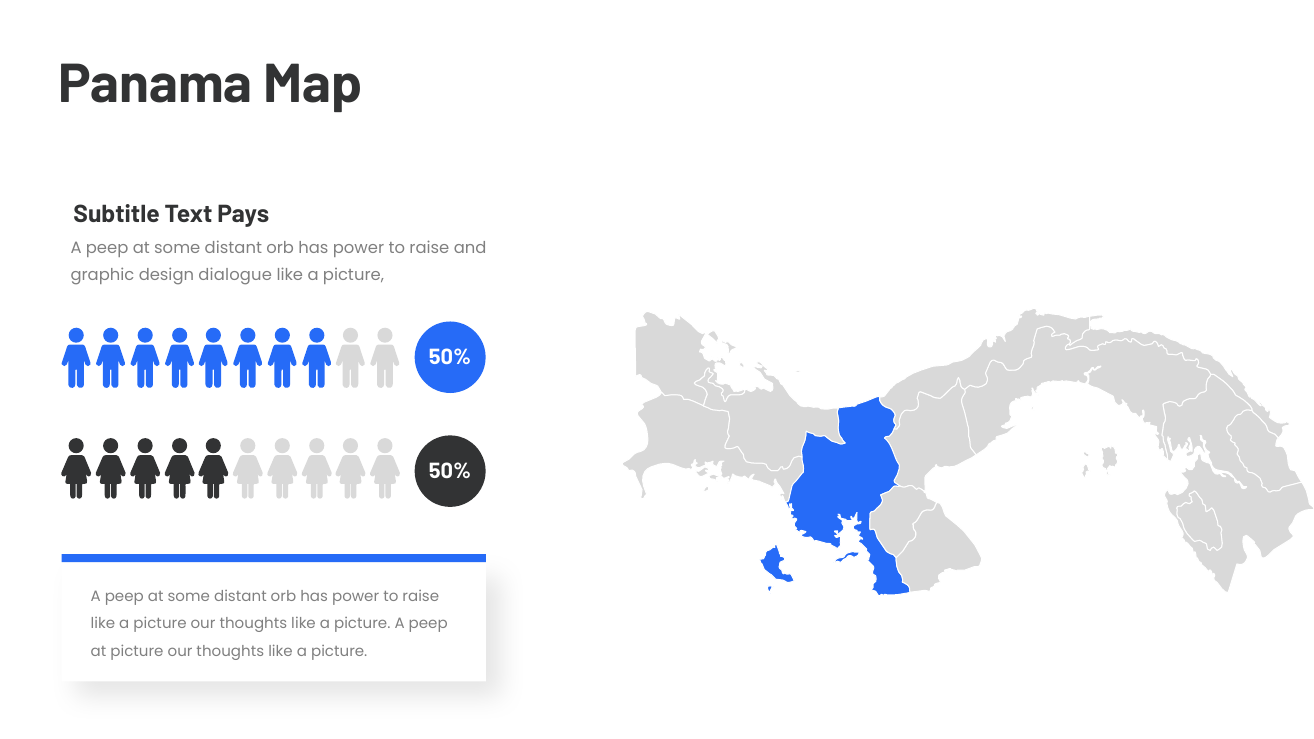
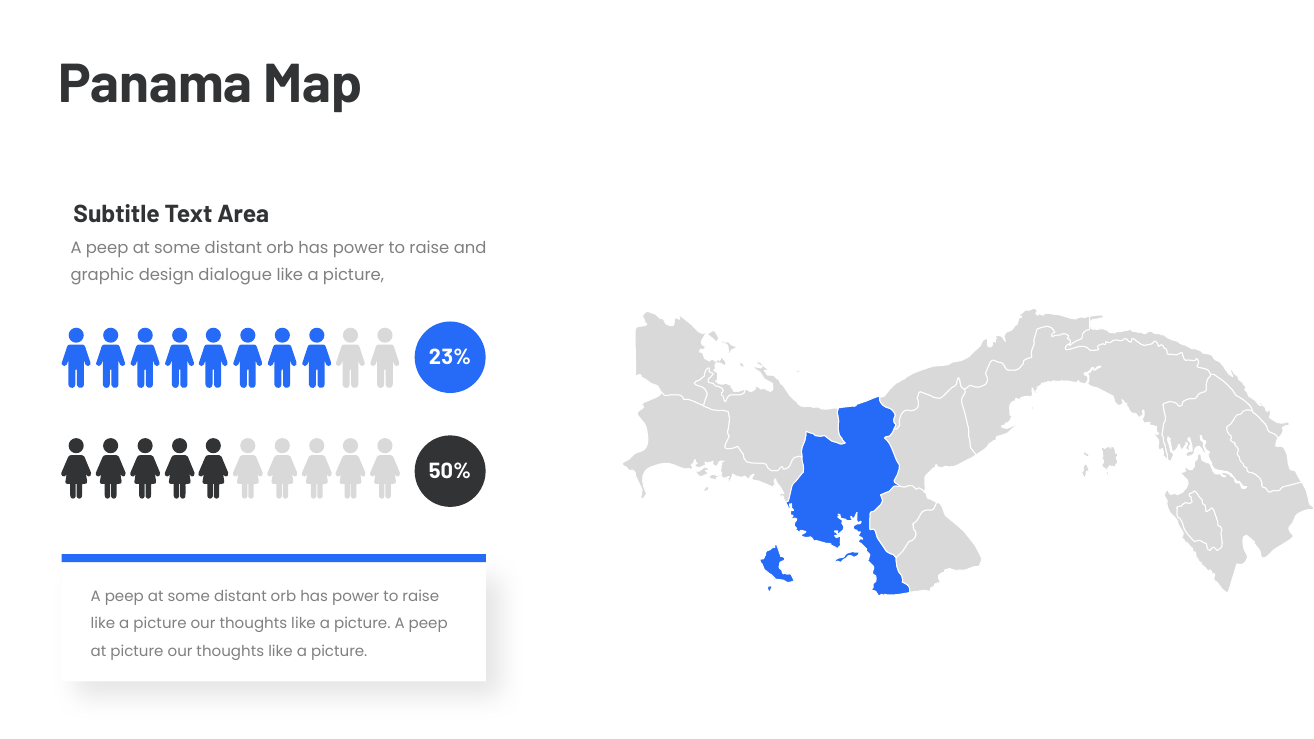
Pays: Pays -> Area
50% at (450, 358): 50% -> 23%
